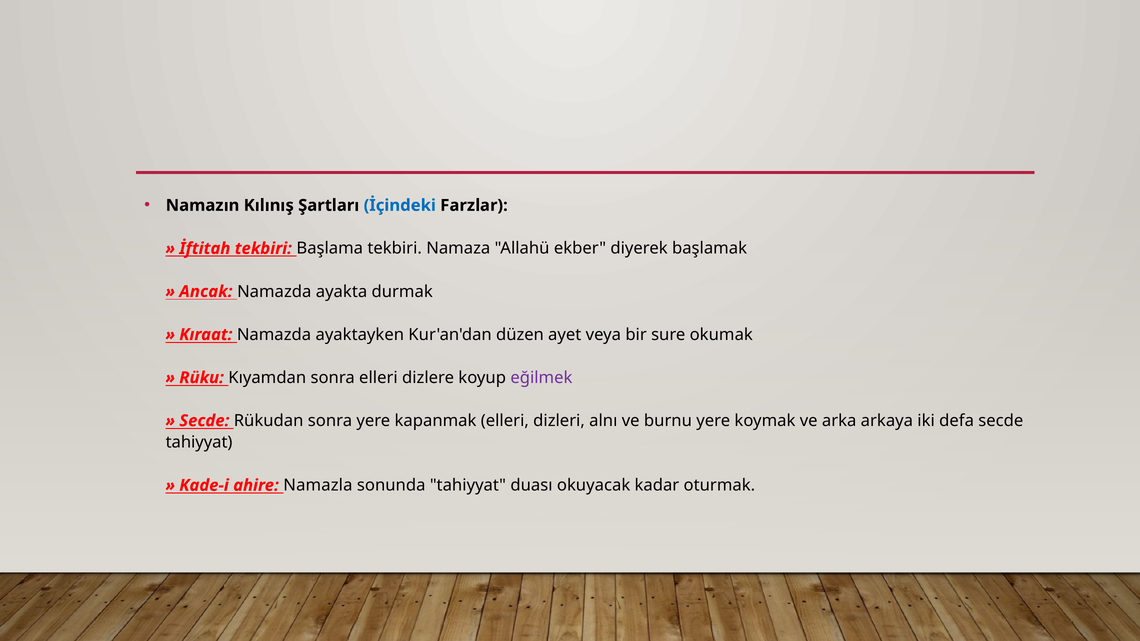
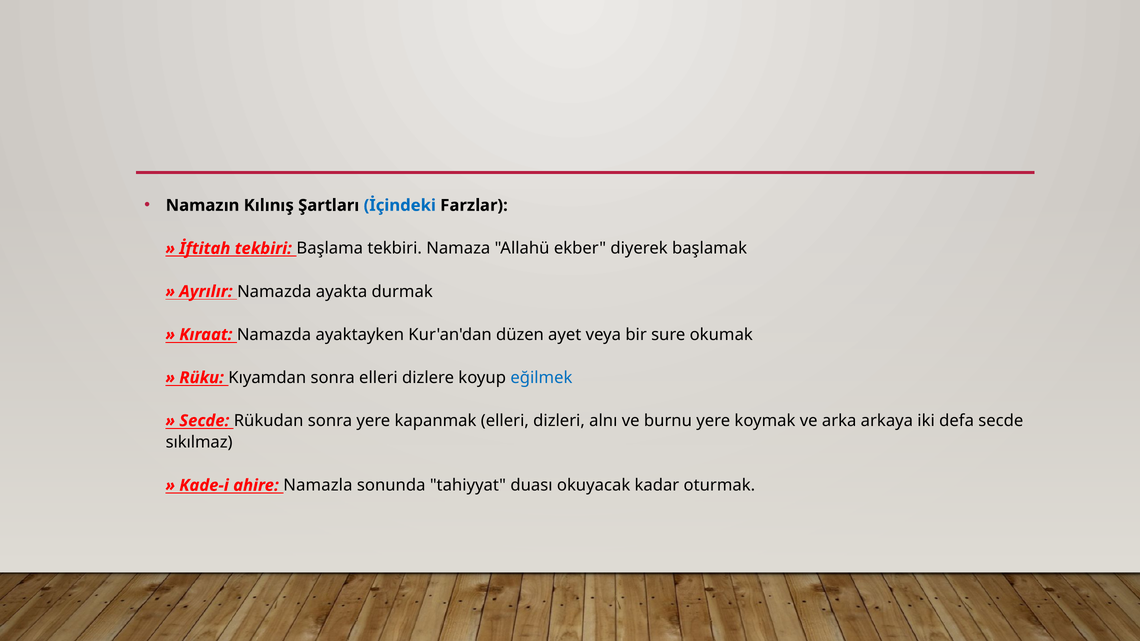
Ancak: Ancak -> Ayrılır
eğilmek colour: purple -> blue
tahiyyat at (199, 442): tahiyyat -> sıkılmaz
